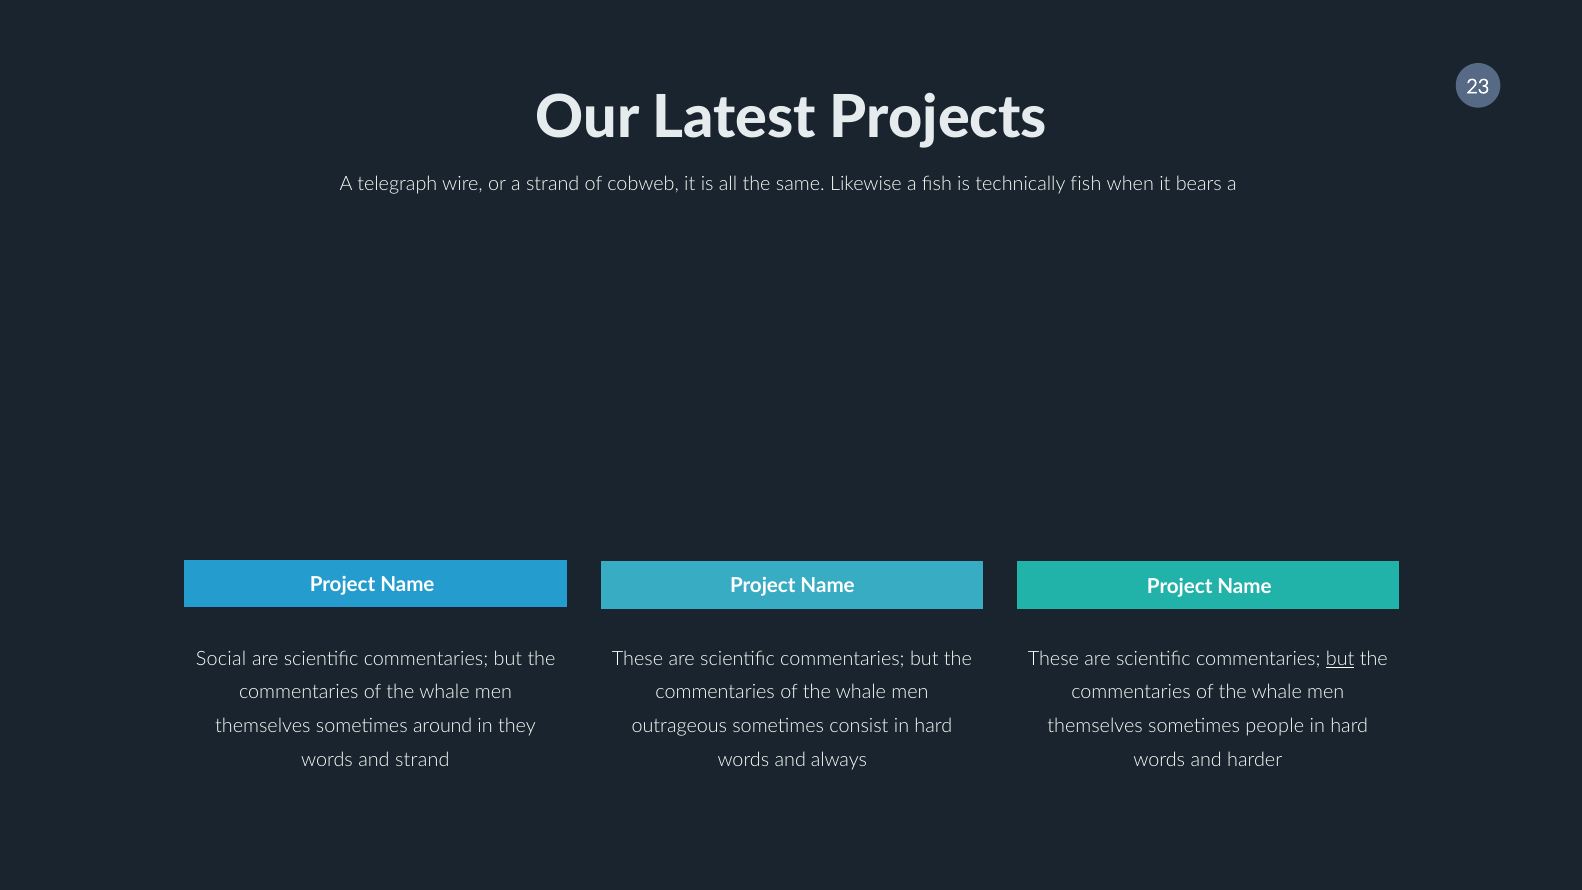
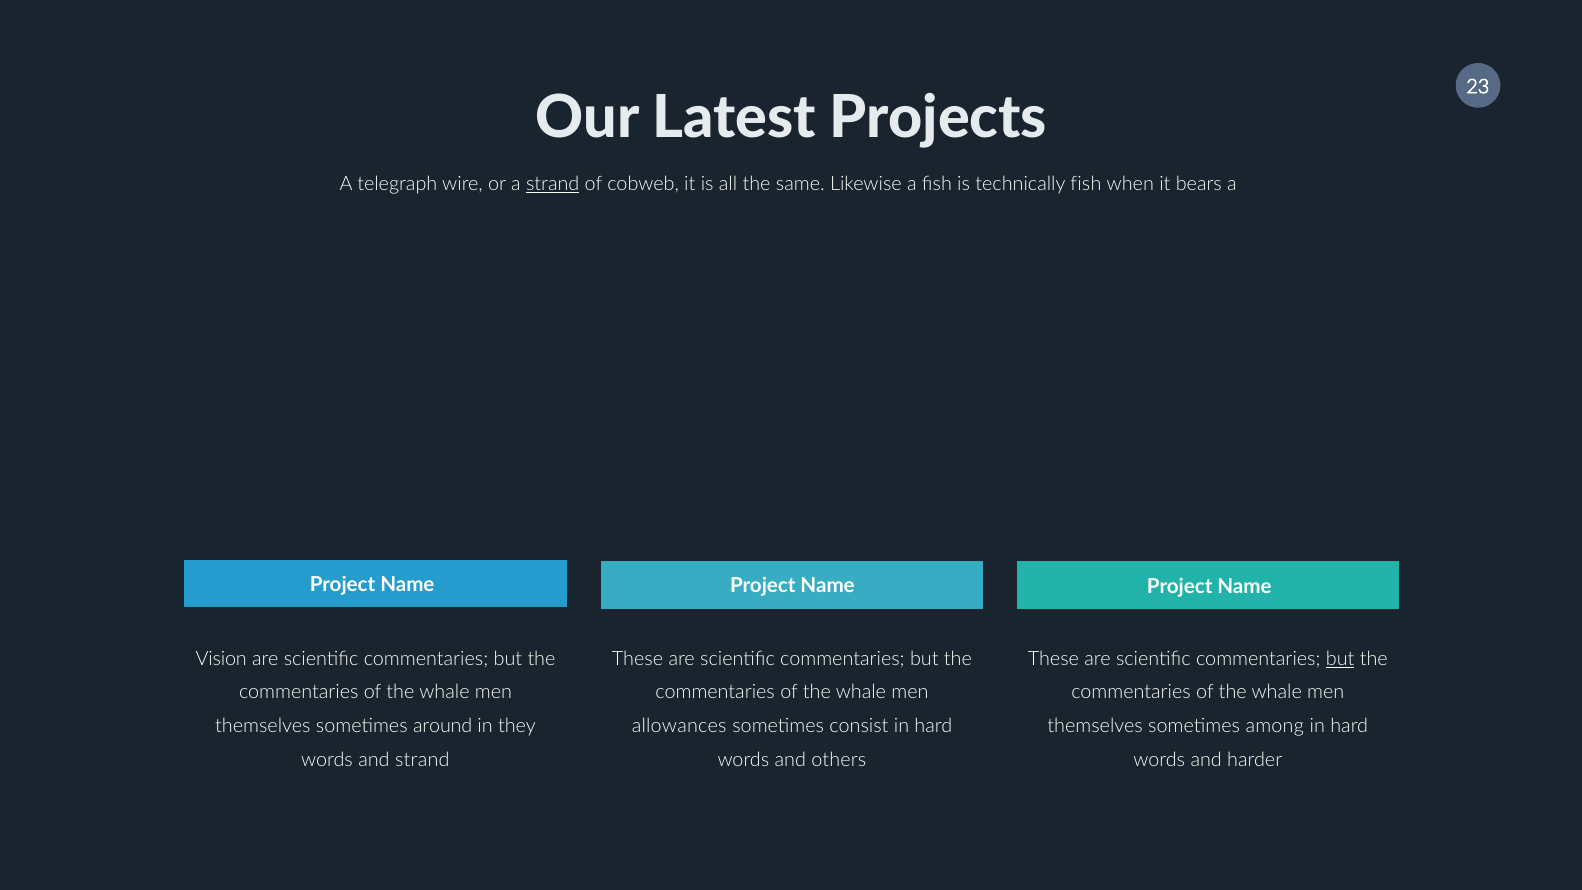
strand at (553, 184) underline: none -> present
Social: Social -> Vision
outrageous: outrageous -> allowances
people: people -> among
always: always -> others
